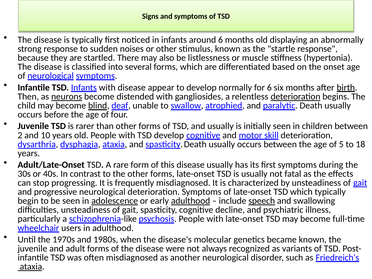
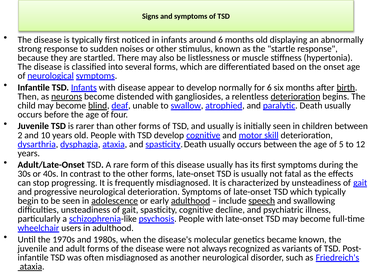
18: 18 -> 12
